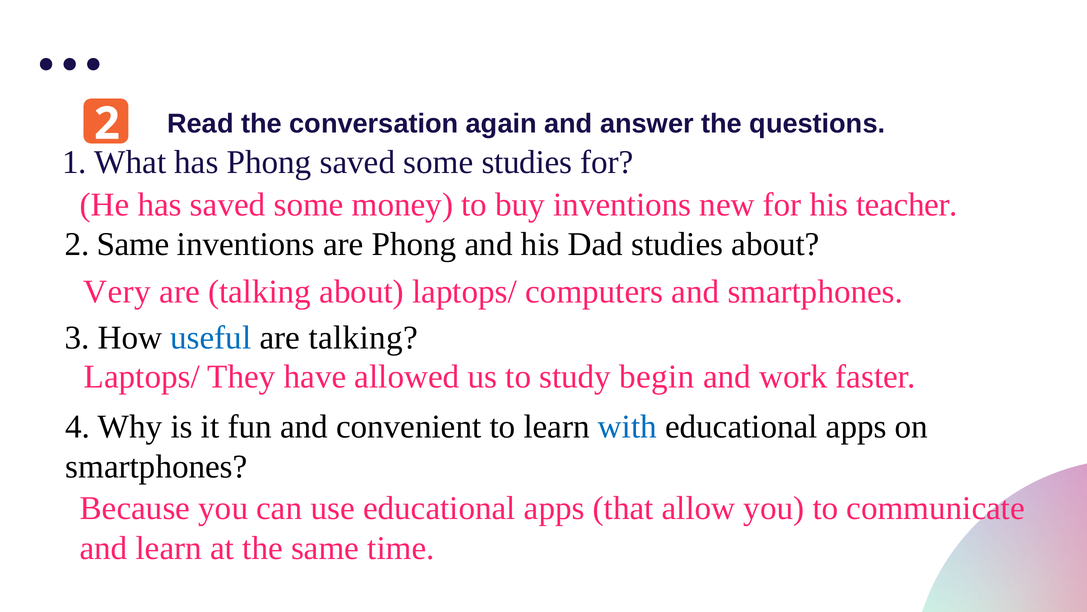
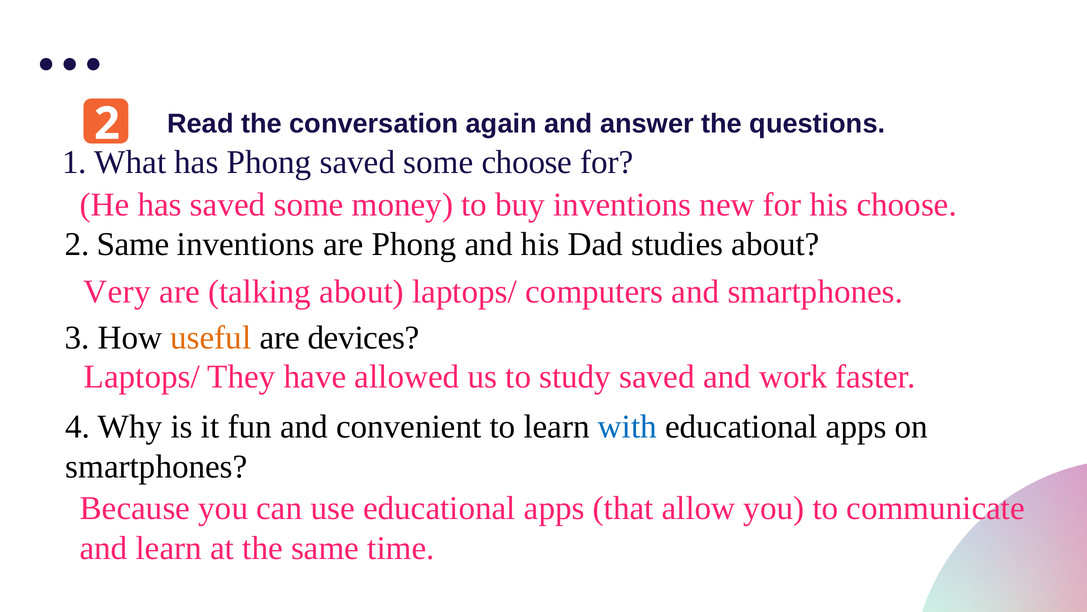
some studies: studies -> choose
his teacher: teacher -> choose
useful colour: blue -> orange
talking at (363, 337): talking -> devices
study begin: begin -> saved
